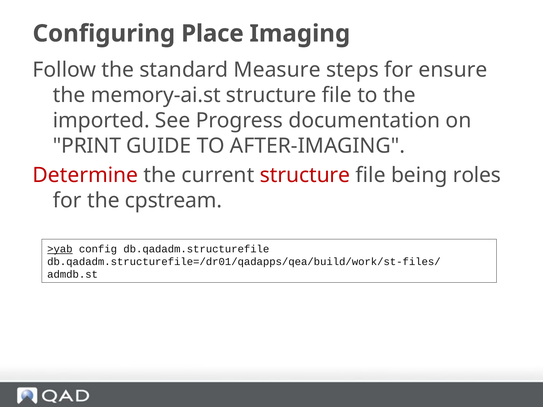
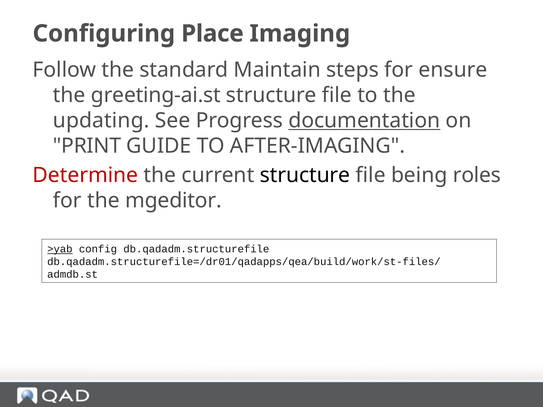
Measure: Measure -> Maintain
memory-ai.st: memory-ai.st -> greeting-ai.st
imported: imported -> updating
documentation underline: none -> present
structure at (305, 175) colour: red -> black
cpstream: cpstream -> mgeditor
